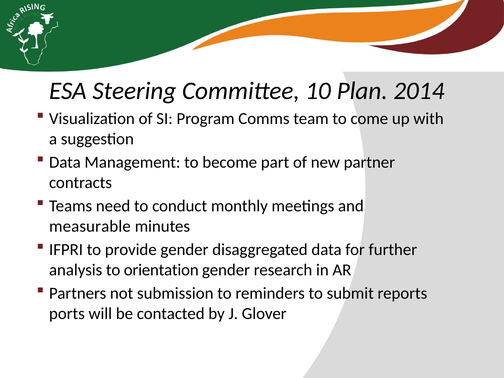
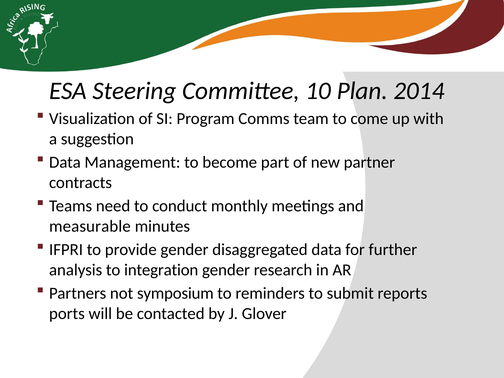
orientation: orientation -> integration
submission: submission -> symposium
